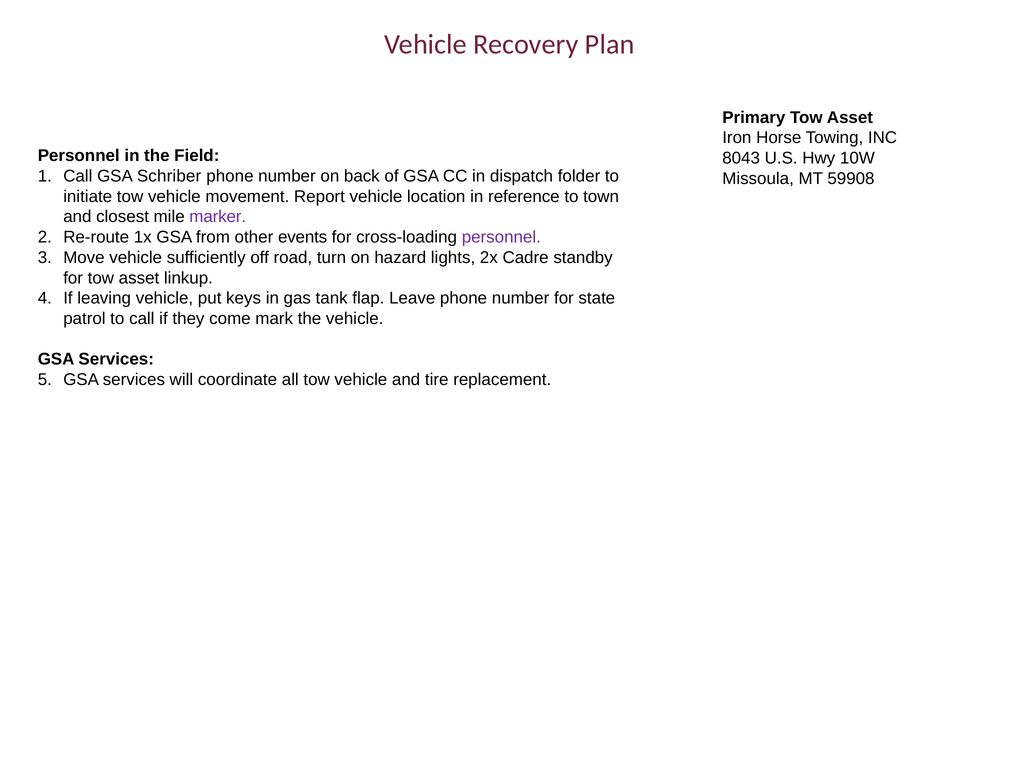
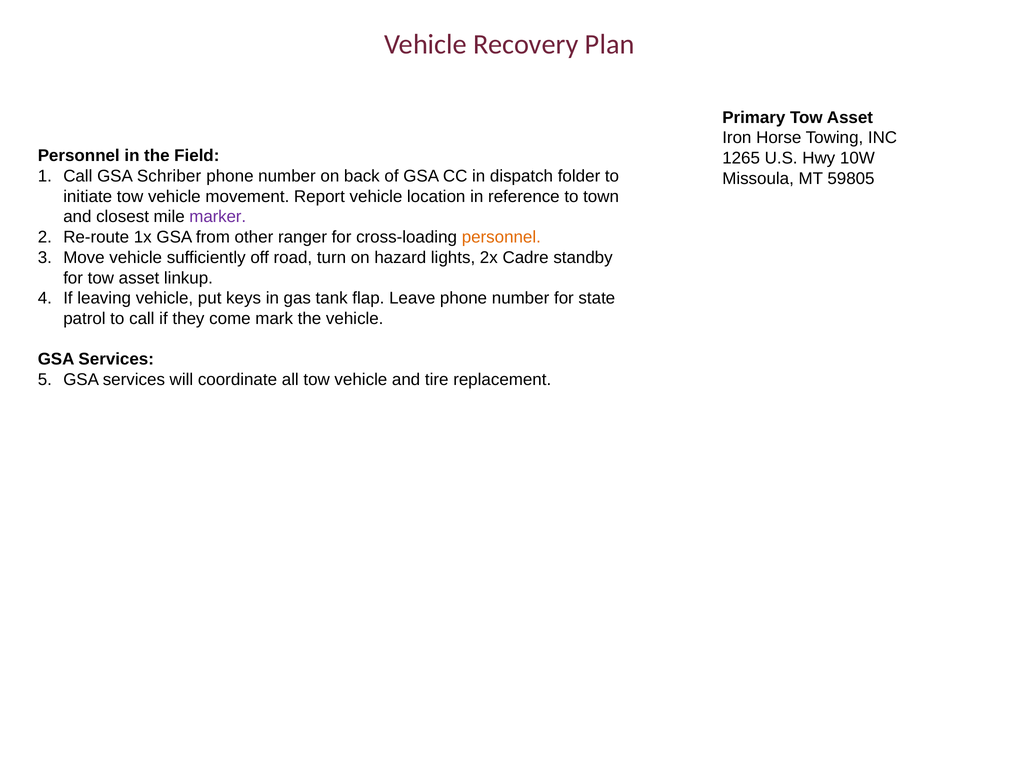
8043: 8043 -> 1265
59908: 59908 -> 59805
events: events -> ranger
personnel at (501, 237) colour: purple -> orange
